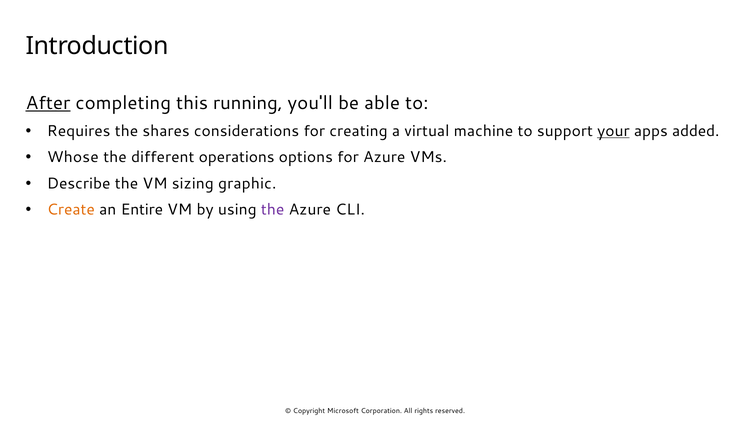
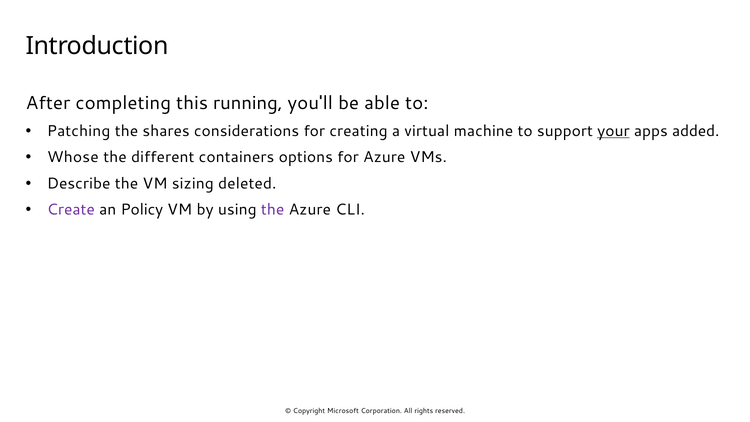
After underline: present -> none
Requires: Requires -> Patching
operations: operations -> containers
graphic: graphic -> deleted
Create colour: orange -> purple
Entire: Entire -> Policy
